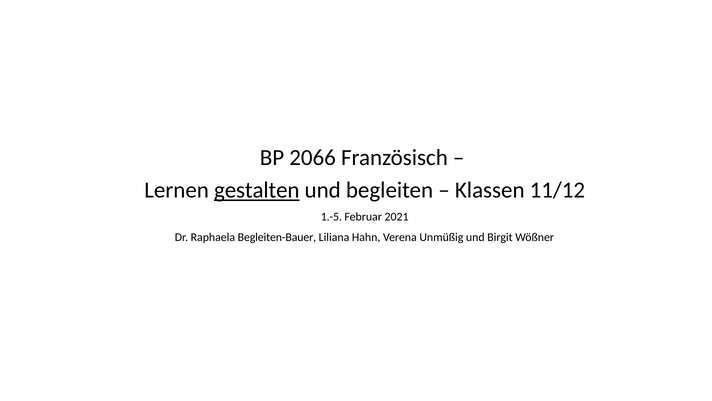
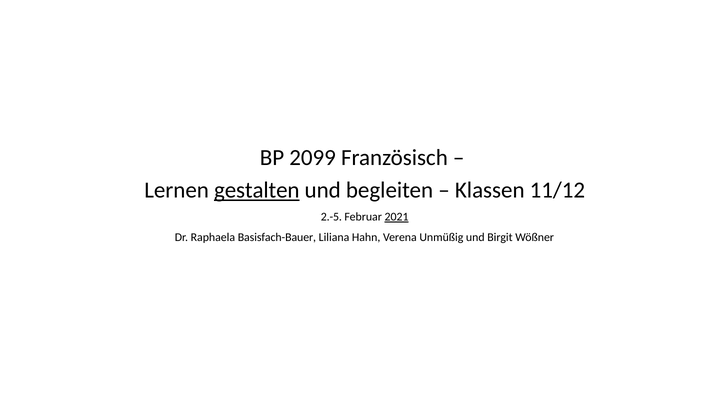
2066: 2066 -> 2099
1.-5: 1.-5 -> 2.-5
2021 underline: none -> present
Begleiten-Bauer: Begleiten-Bauer -> Basisfach-Bauer
